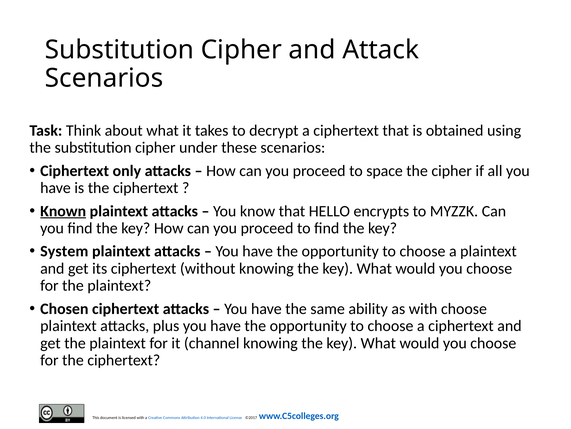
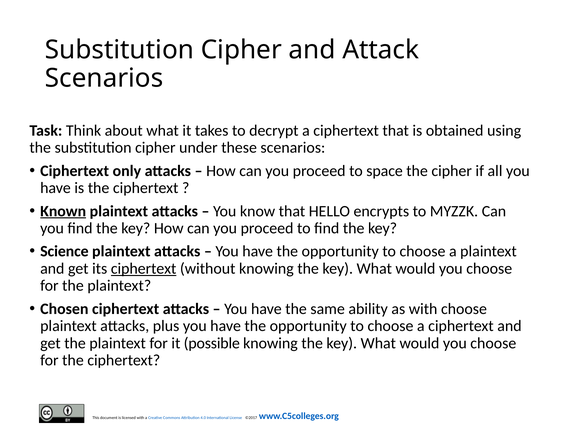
System: System -> Science
ciphertext at (144, 268) underline: none -> present
channel: channel -> possible
